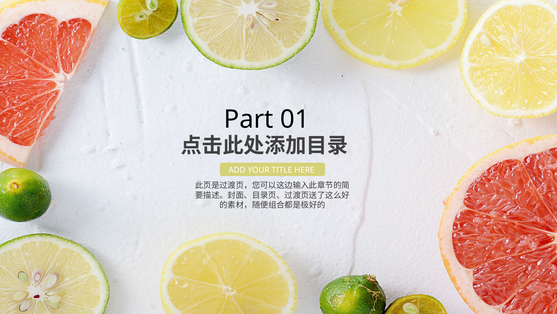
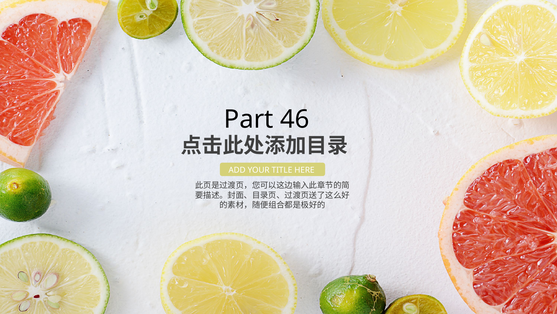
01: 01 -> 46
